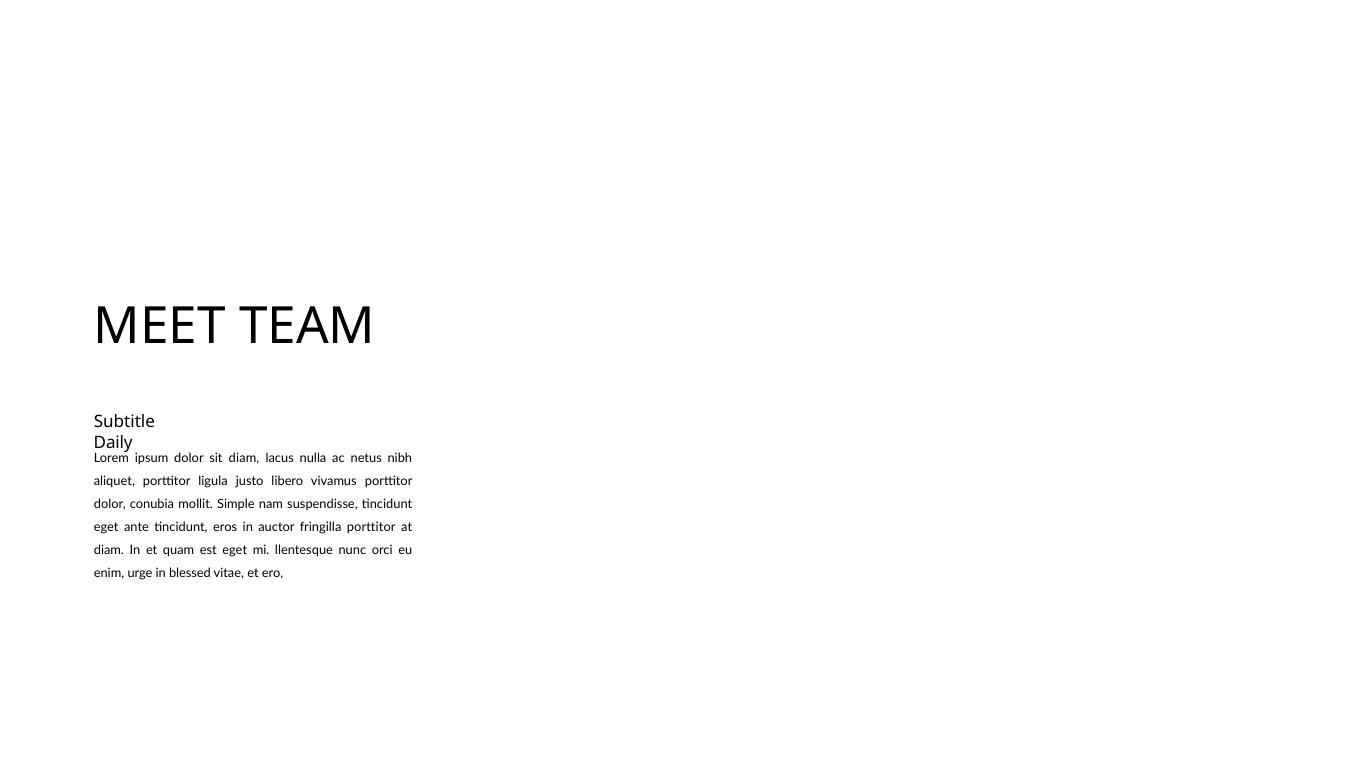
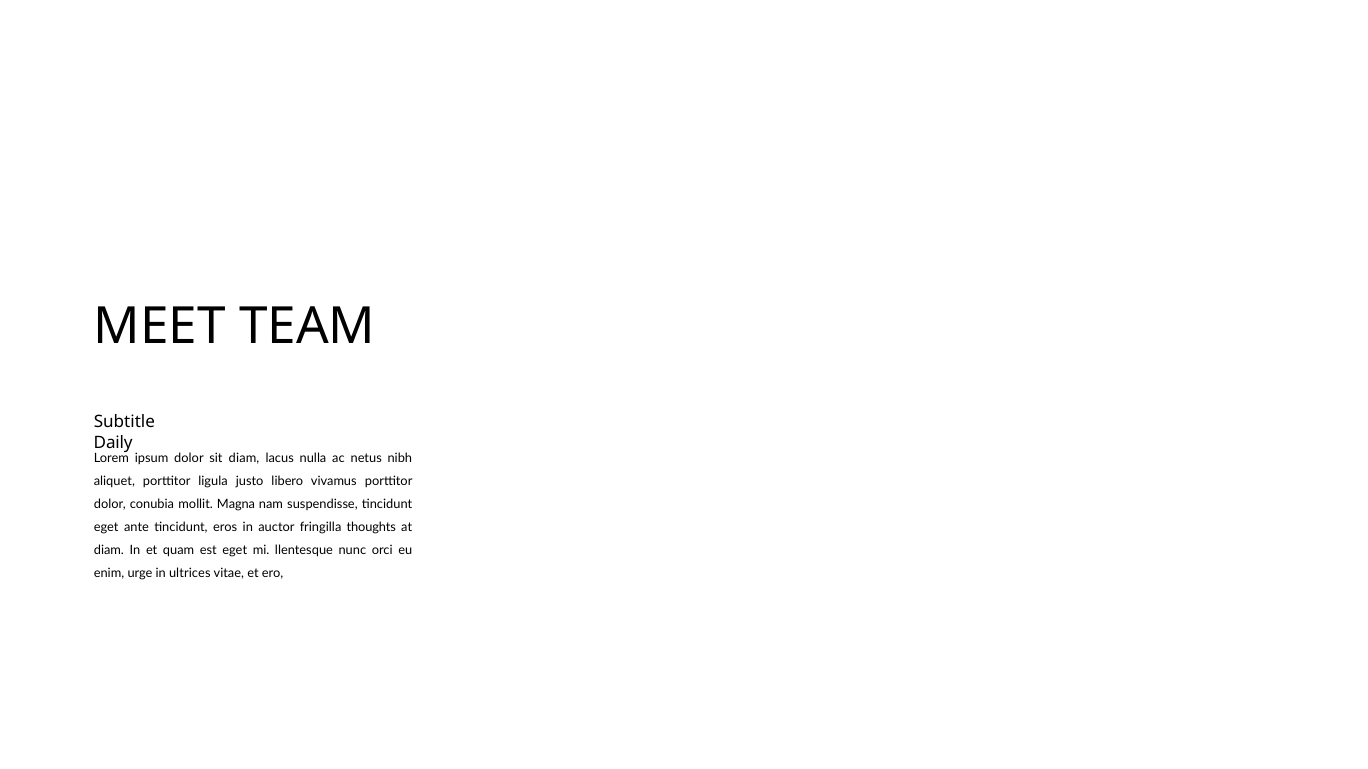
Simple: Simple -> Magna
fringilla porttitor: porttitor -> thoughts
blessed: blessed -> ultrices
